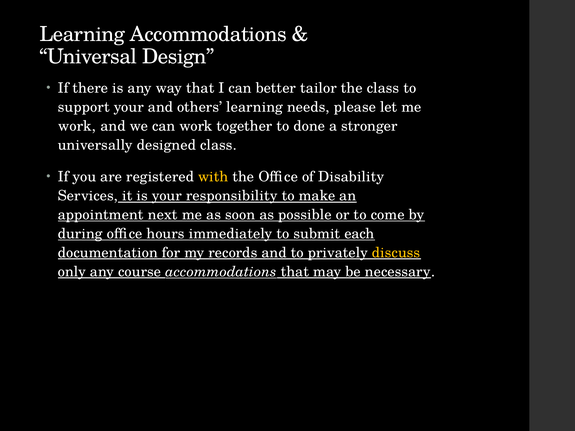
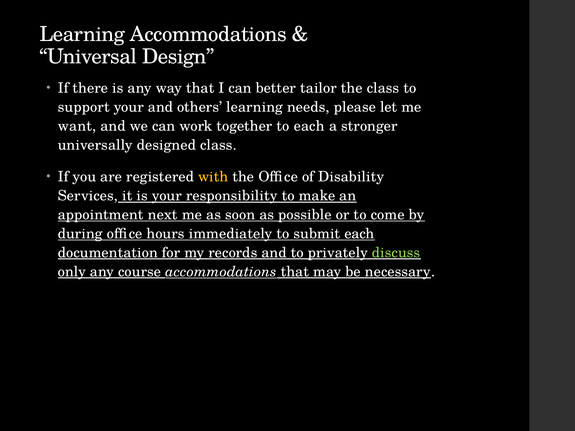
work at (77, 126): work -> want
to done: done -> each
discuss colour: yellow -> light green
